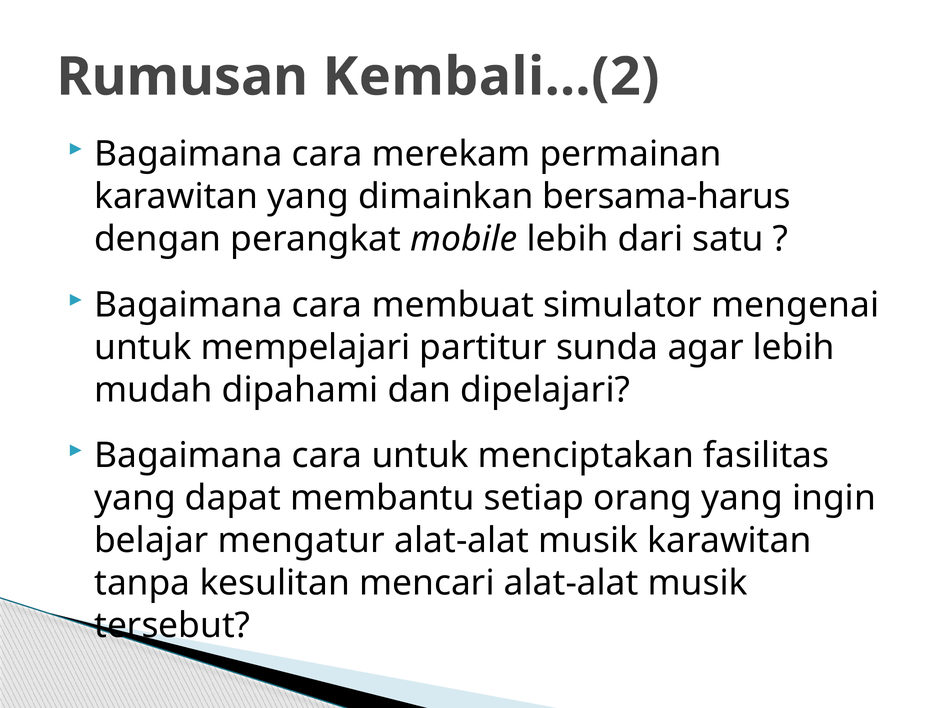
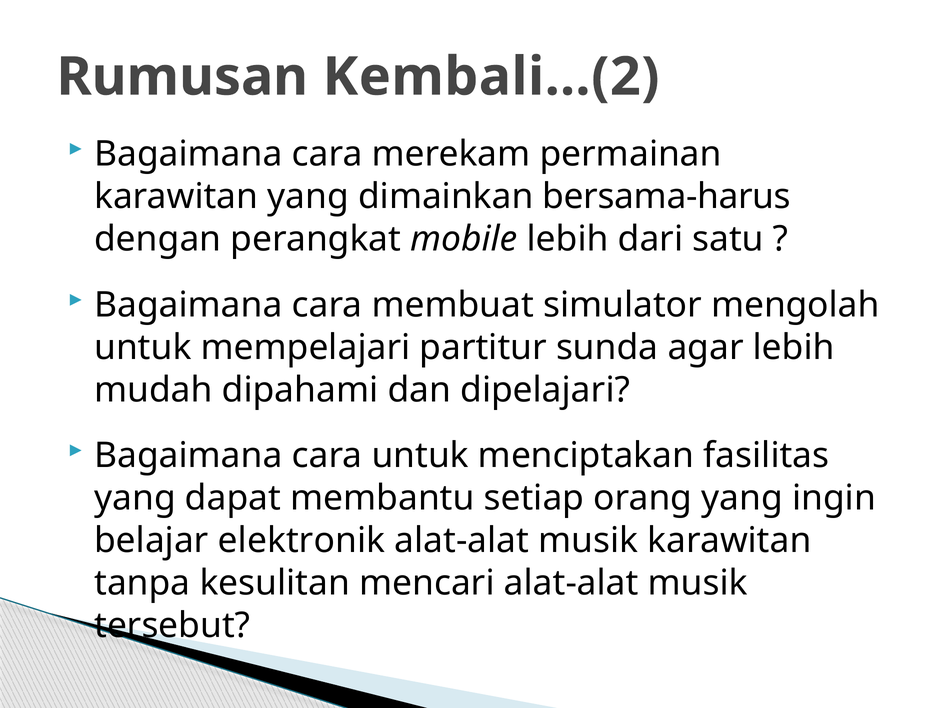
mengenai: mengenai -> mengolah
mengatur: mengatur -> elektronik
